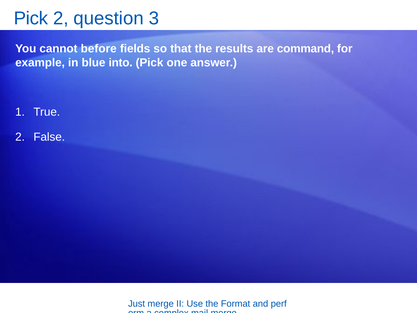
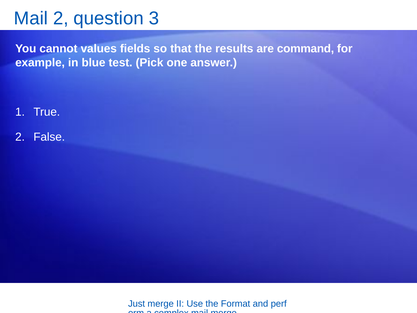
Pick at (31, 19): Pick -> Mail
before: before -> values
into: into -> test
